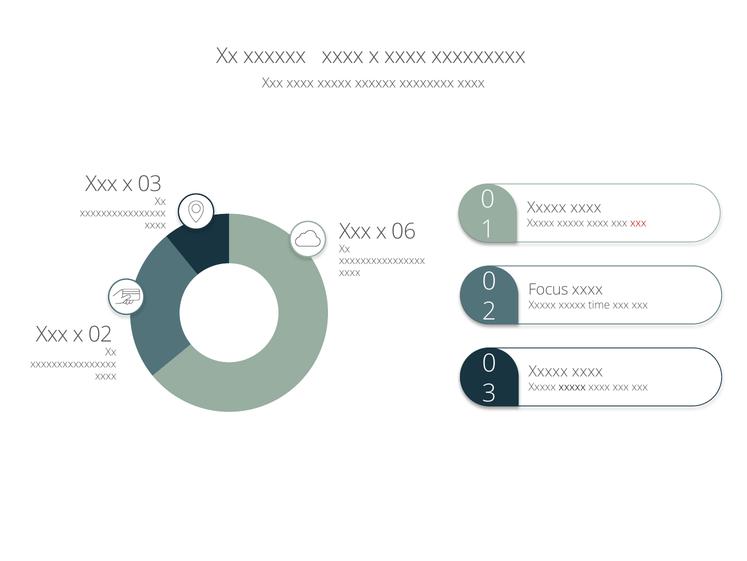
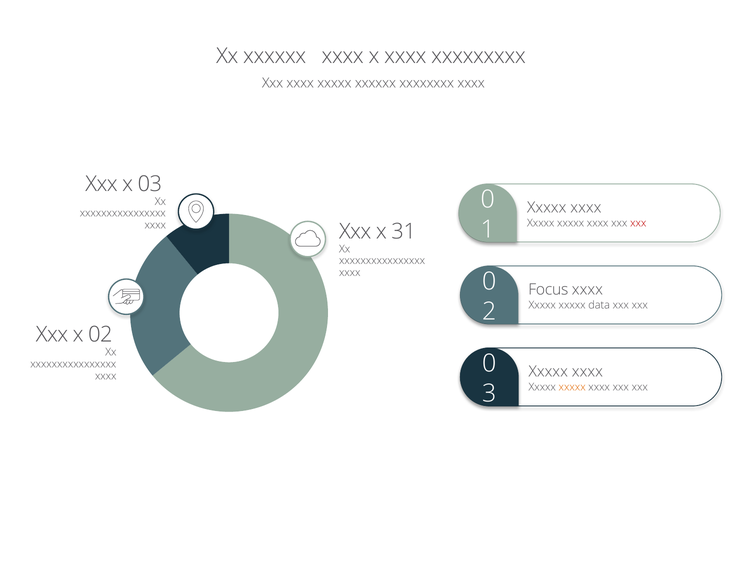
06: 06 -> 31
time: time -> data
xxxxx at (572, 386) colour: black -> orange
